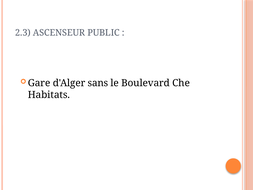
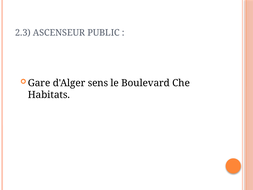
sans: sans -> sens
